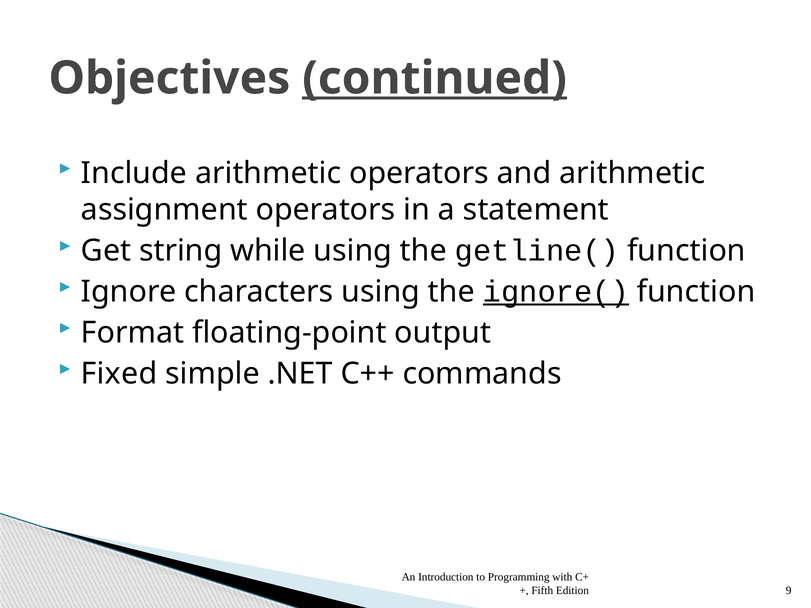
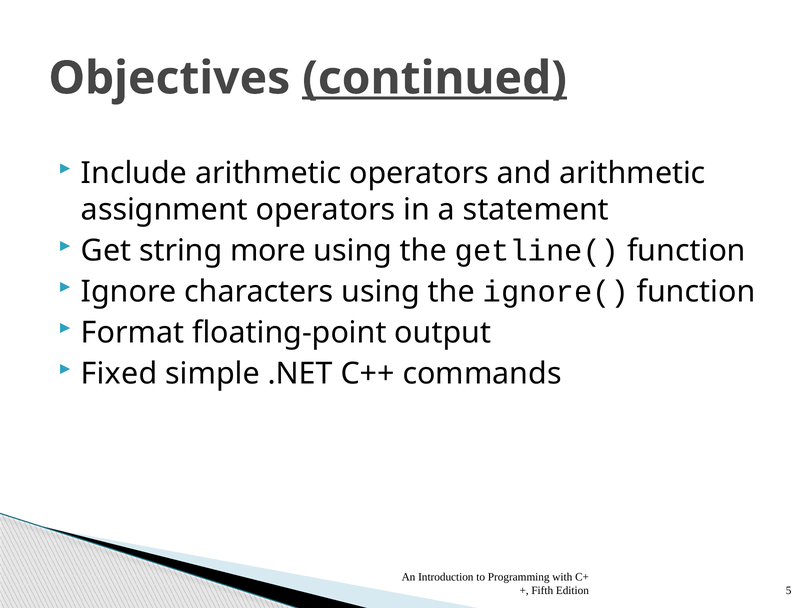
while: while -> more
ignore( underline: present -> none
9: 9 -> 5
